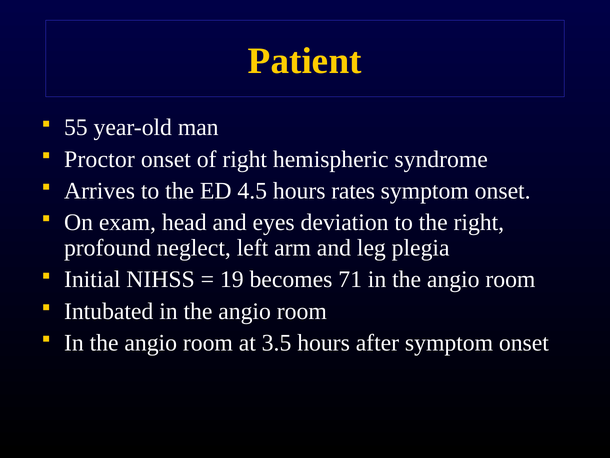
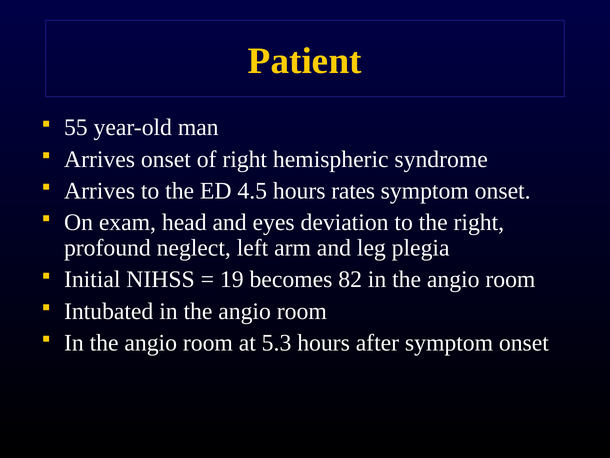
Proctor at (99, 159): Proctor -> Arrives
71: 71 -> 82
3.5: 3.5 -> 5.3
